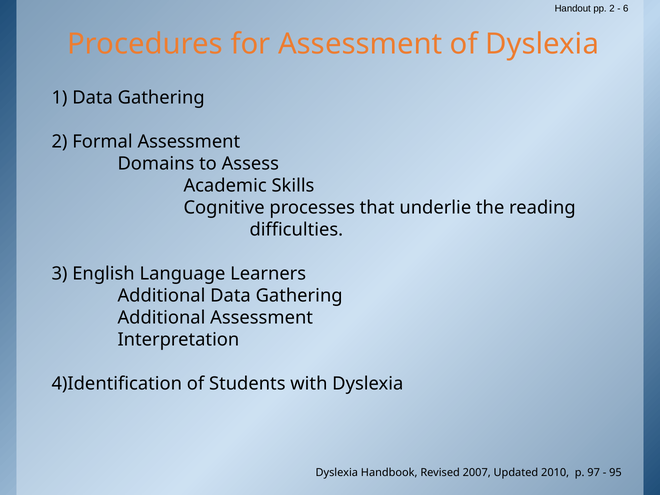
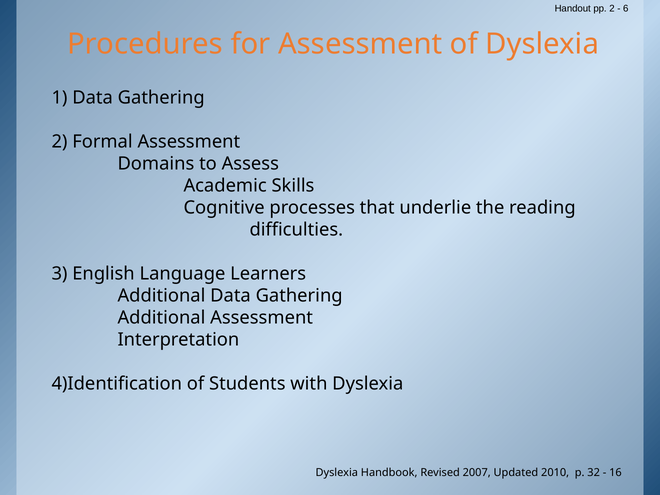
97: 97 -> 32
95: 95 -> 16
